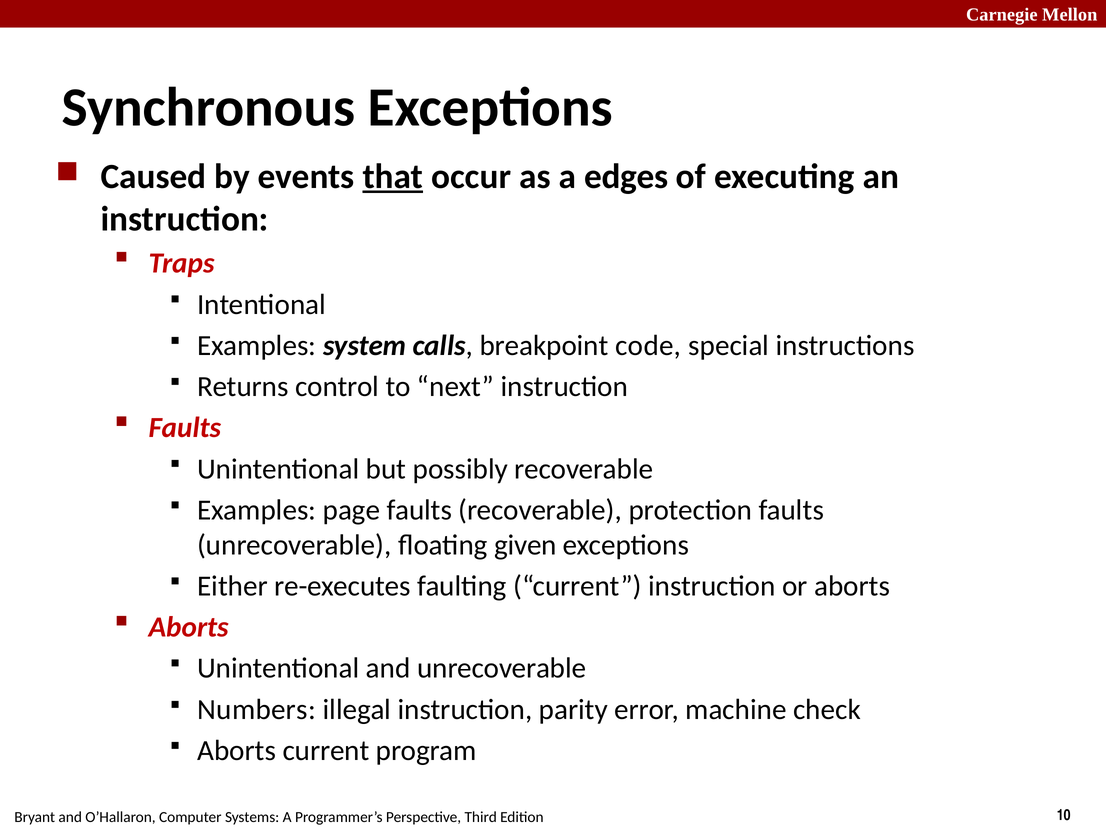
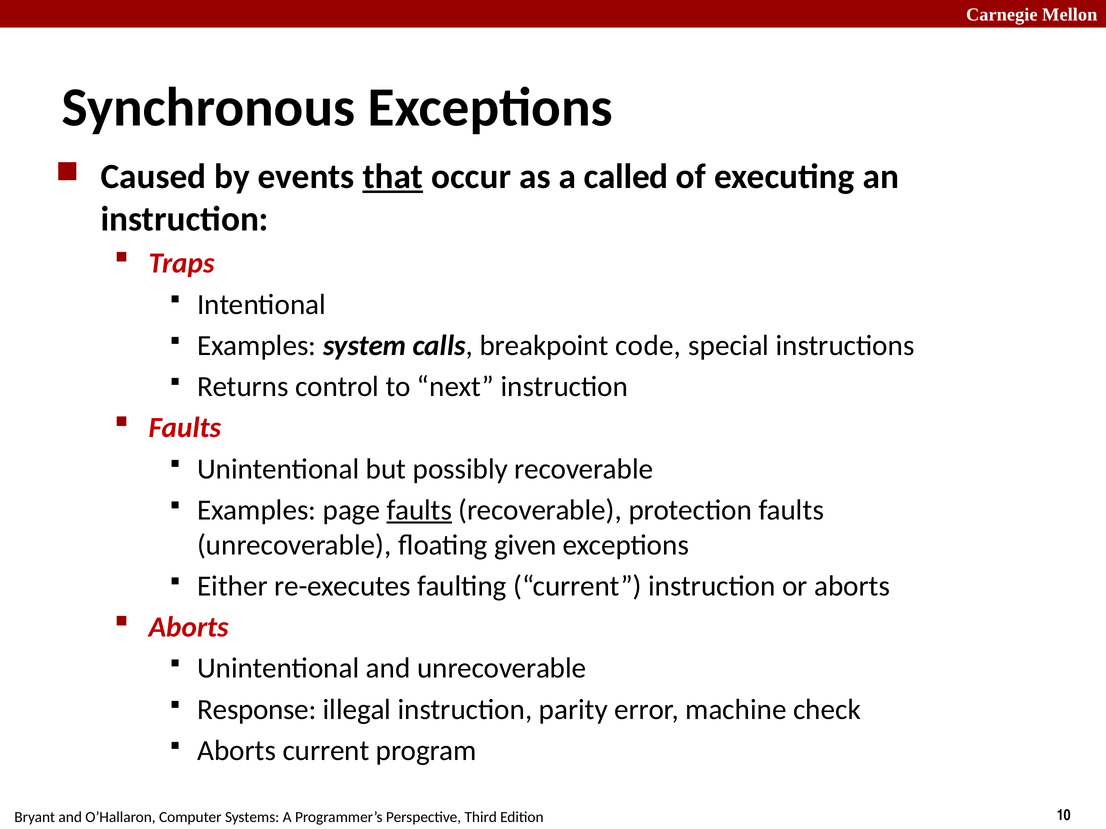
edges: edges -> called
faults at (419, 510) underline: none -> present
Numbers: Numbers -> Response
